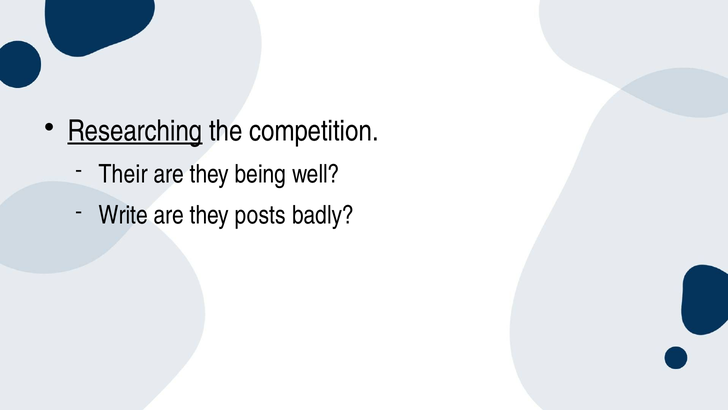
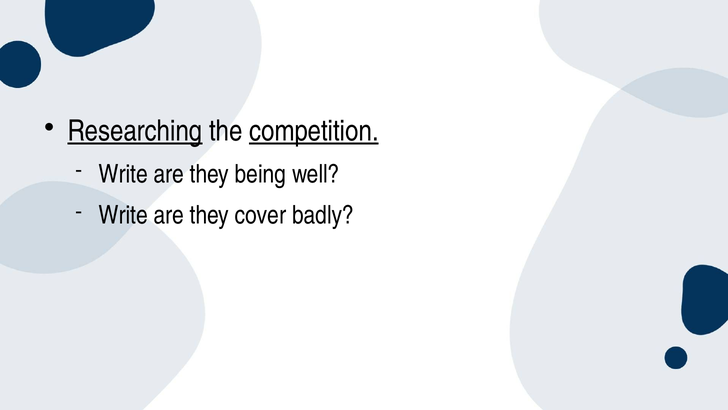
competition underline: none -> present
Their at (123, 174): Their -> Write
posts: posts -> cover
